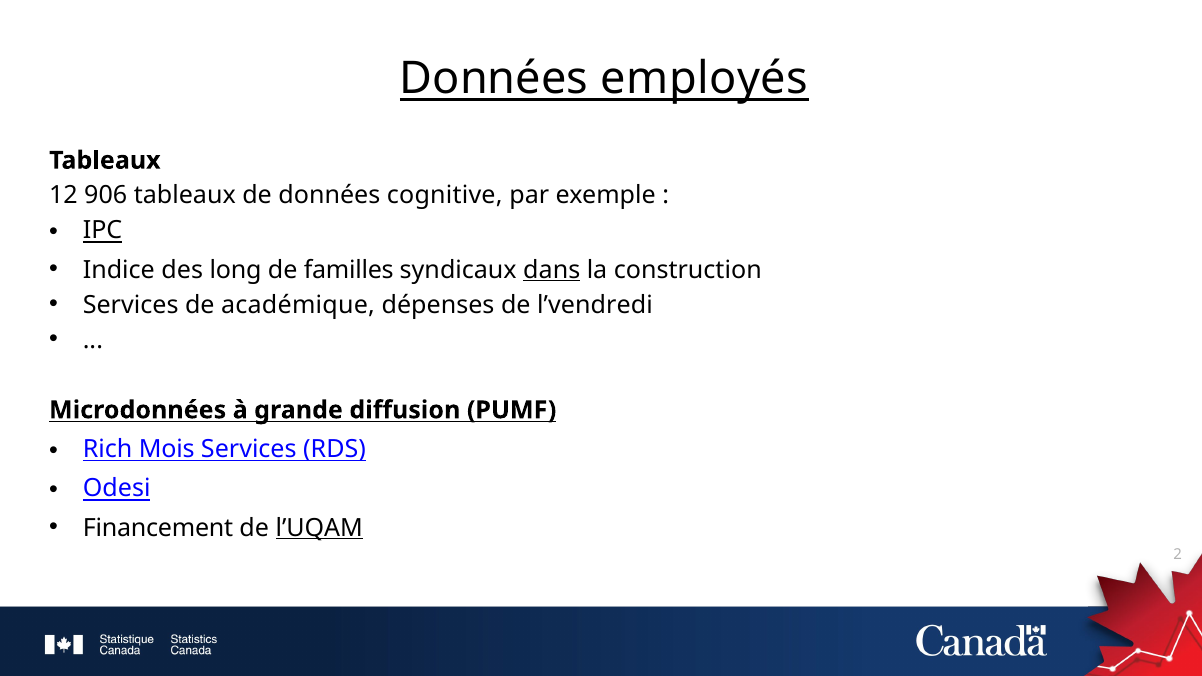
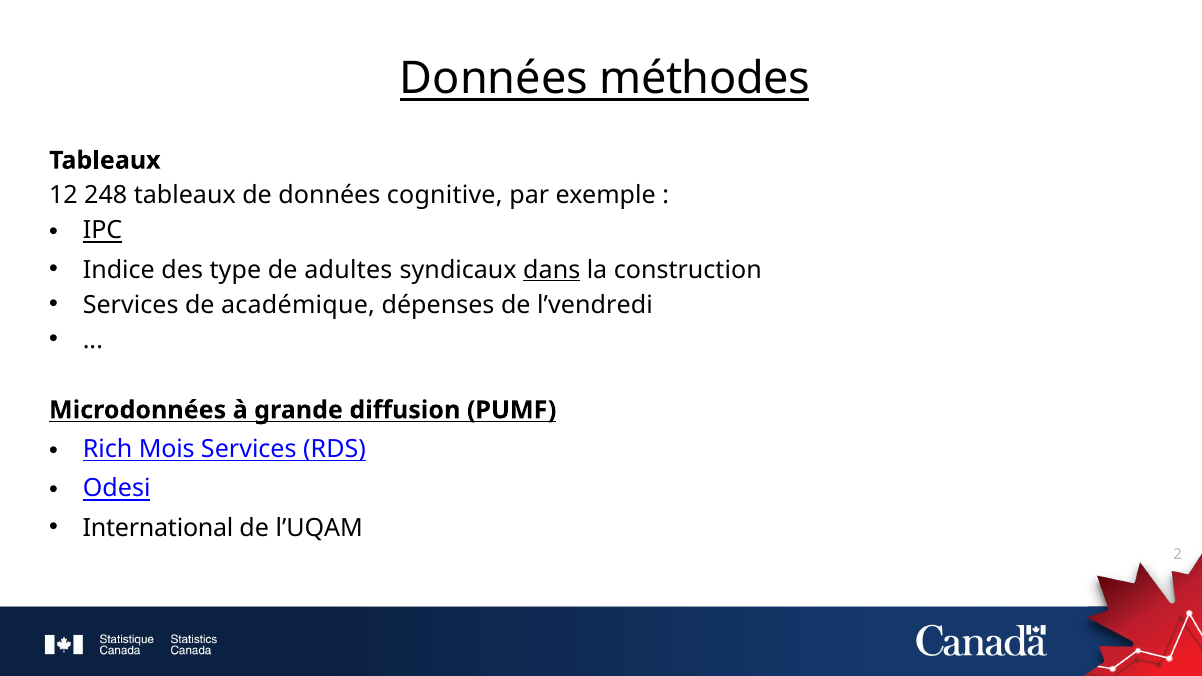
employés: employés -> méthodes
906: 906 -> 248
long: long -> type
familles: familles -> adultes
Financement: Financement -> International
l’UQAM underline: present -> none
